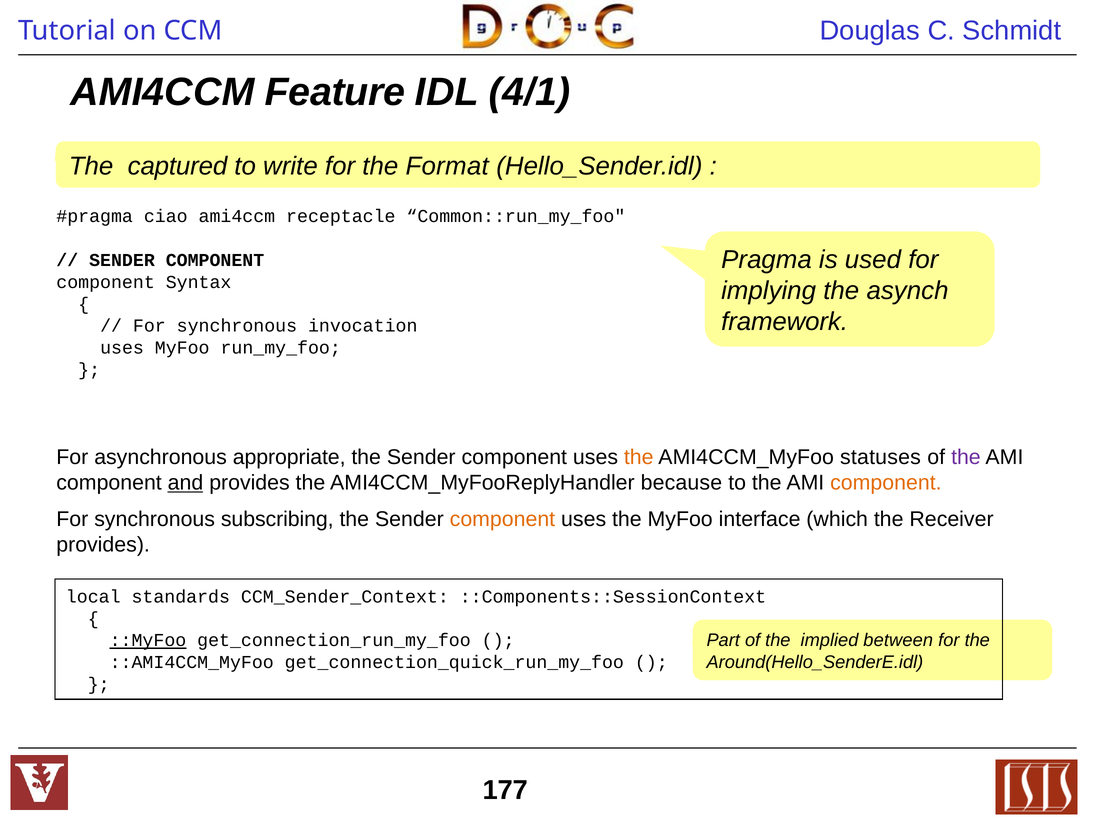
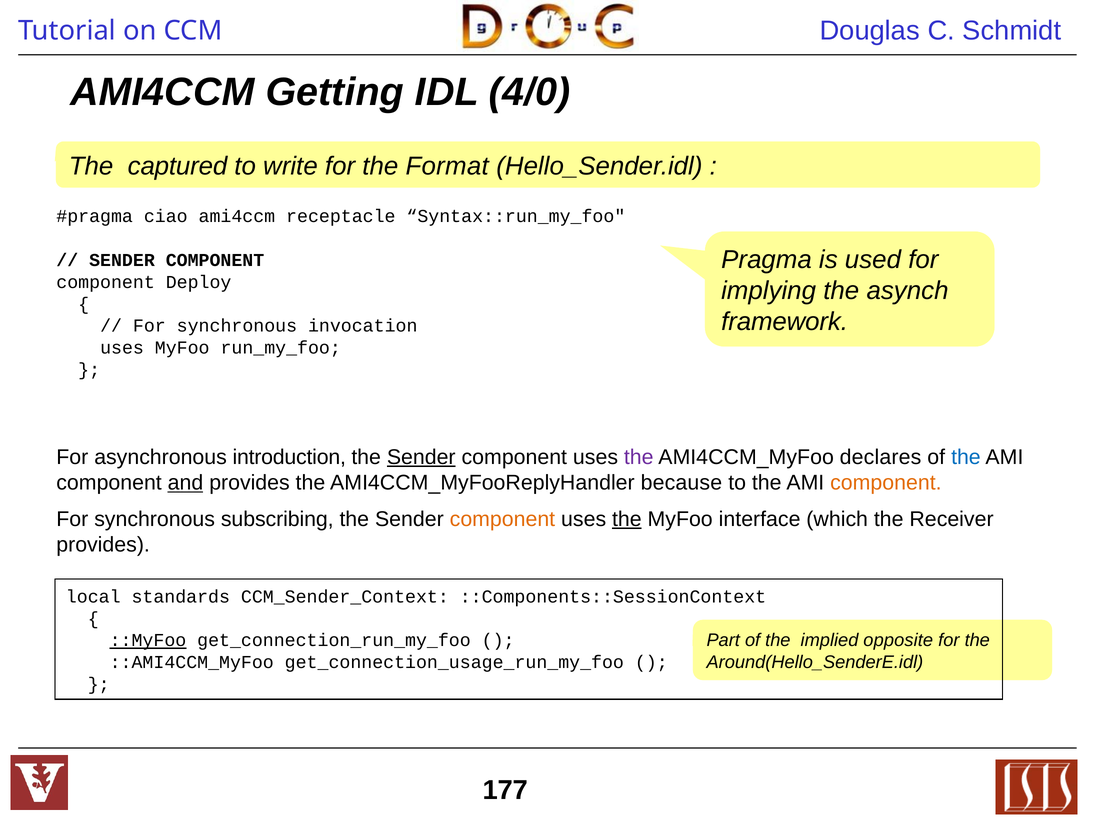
Feature: Feature -> Getting
4/1: 4/1 -> 4/0
Common::run_my_foo: Common::run_my_foo -> Syntax::run_my_foo
Syntax: Syntax -> Deploy
appropriate: appropriate -> introduction
Sender at (421, 457) underline: none -> present
the at (639, 457) colour: orange -> purple
statuses: statuses -> declares
the at (966, 457) colour: purple -> blue
the at (627, 519) underline: none -> present
between: between -> opposite
get_connection_quick_run_my_foo: get_connection_quick_run_my_foo -> get_connection_usage_run_my_foo
